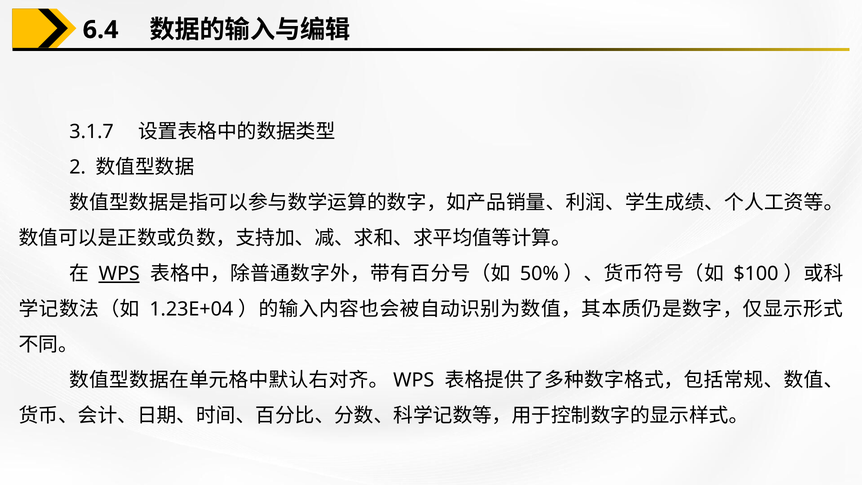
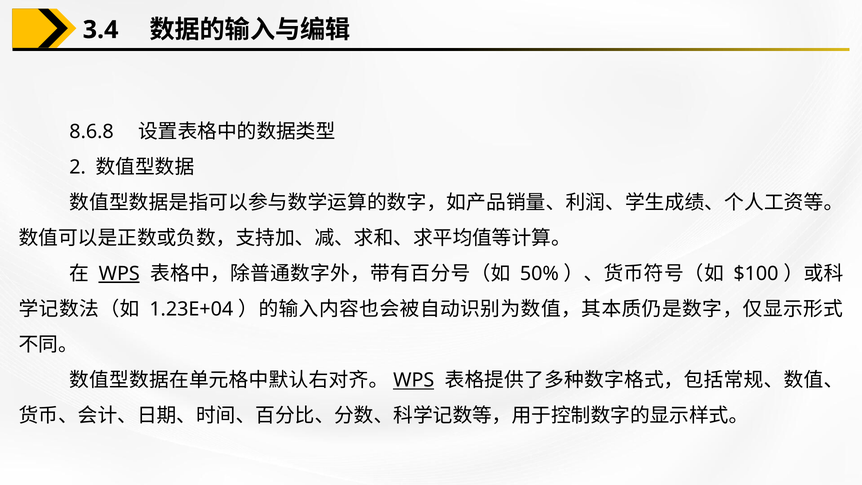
6.4: 6.4 -> 3.4
3.1.7: 3.1.7 -> 8.6.8
WPS at (414, 380) underline: none -> present
